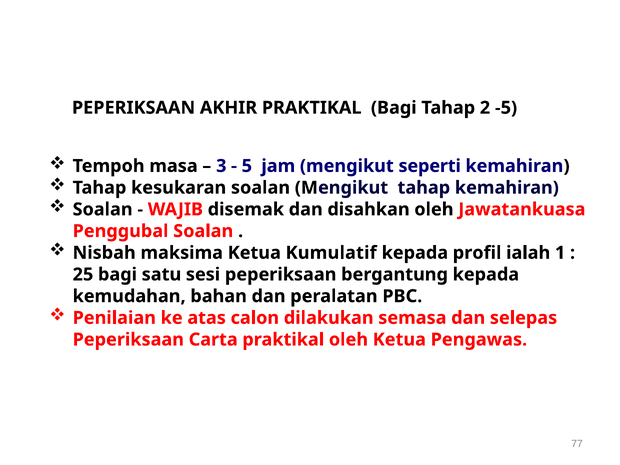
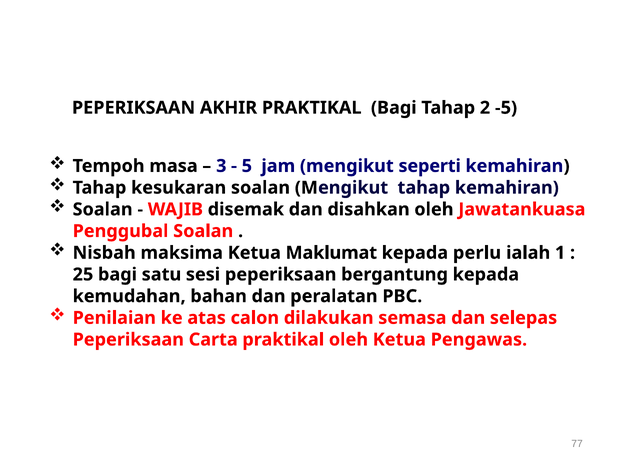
Kumulatif: Kumulatif -> Maklumat
profil: profil -> perlu
